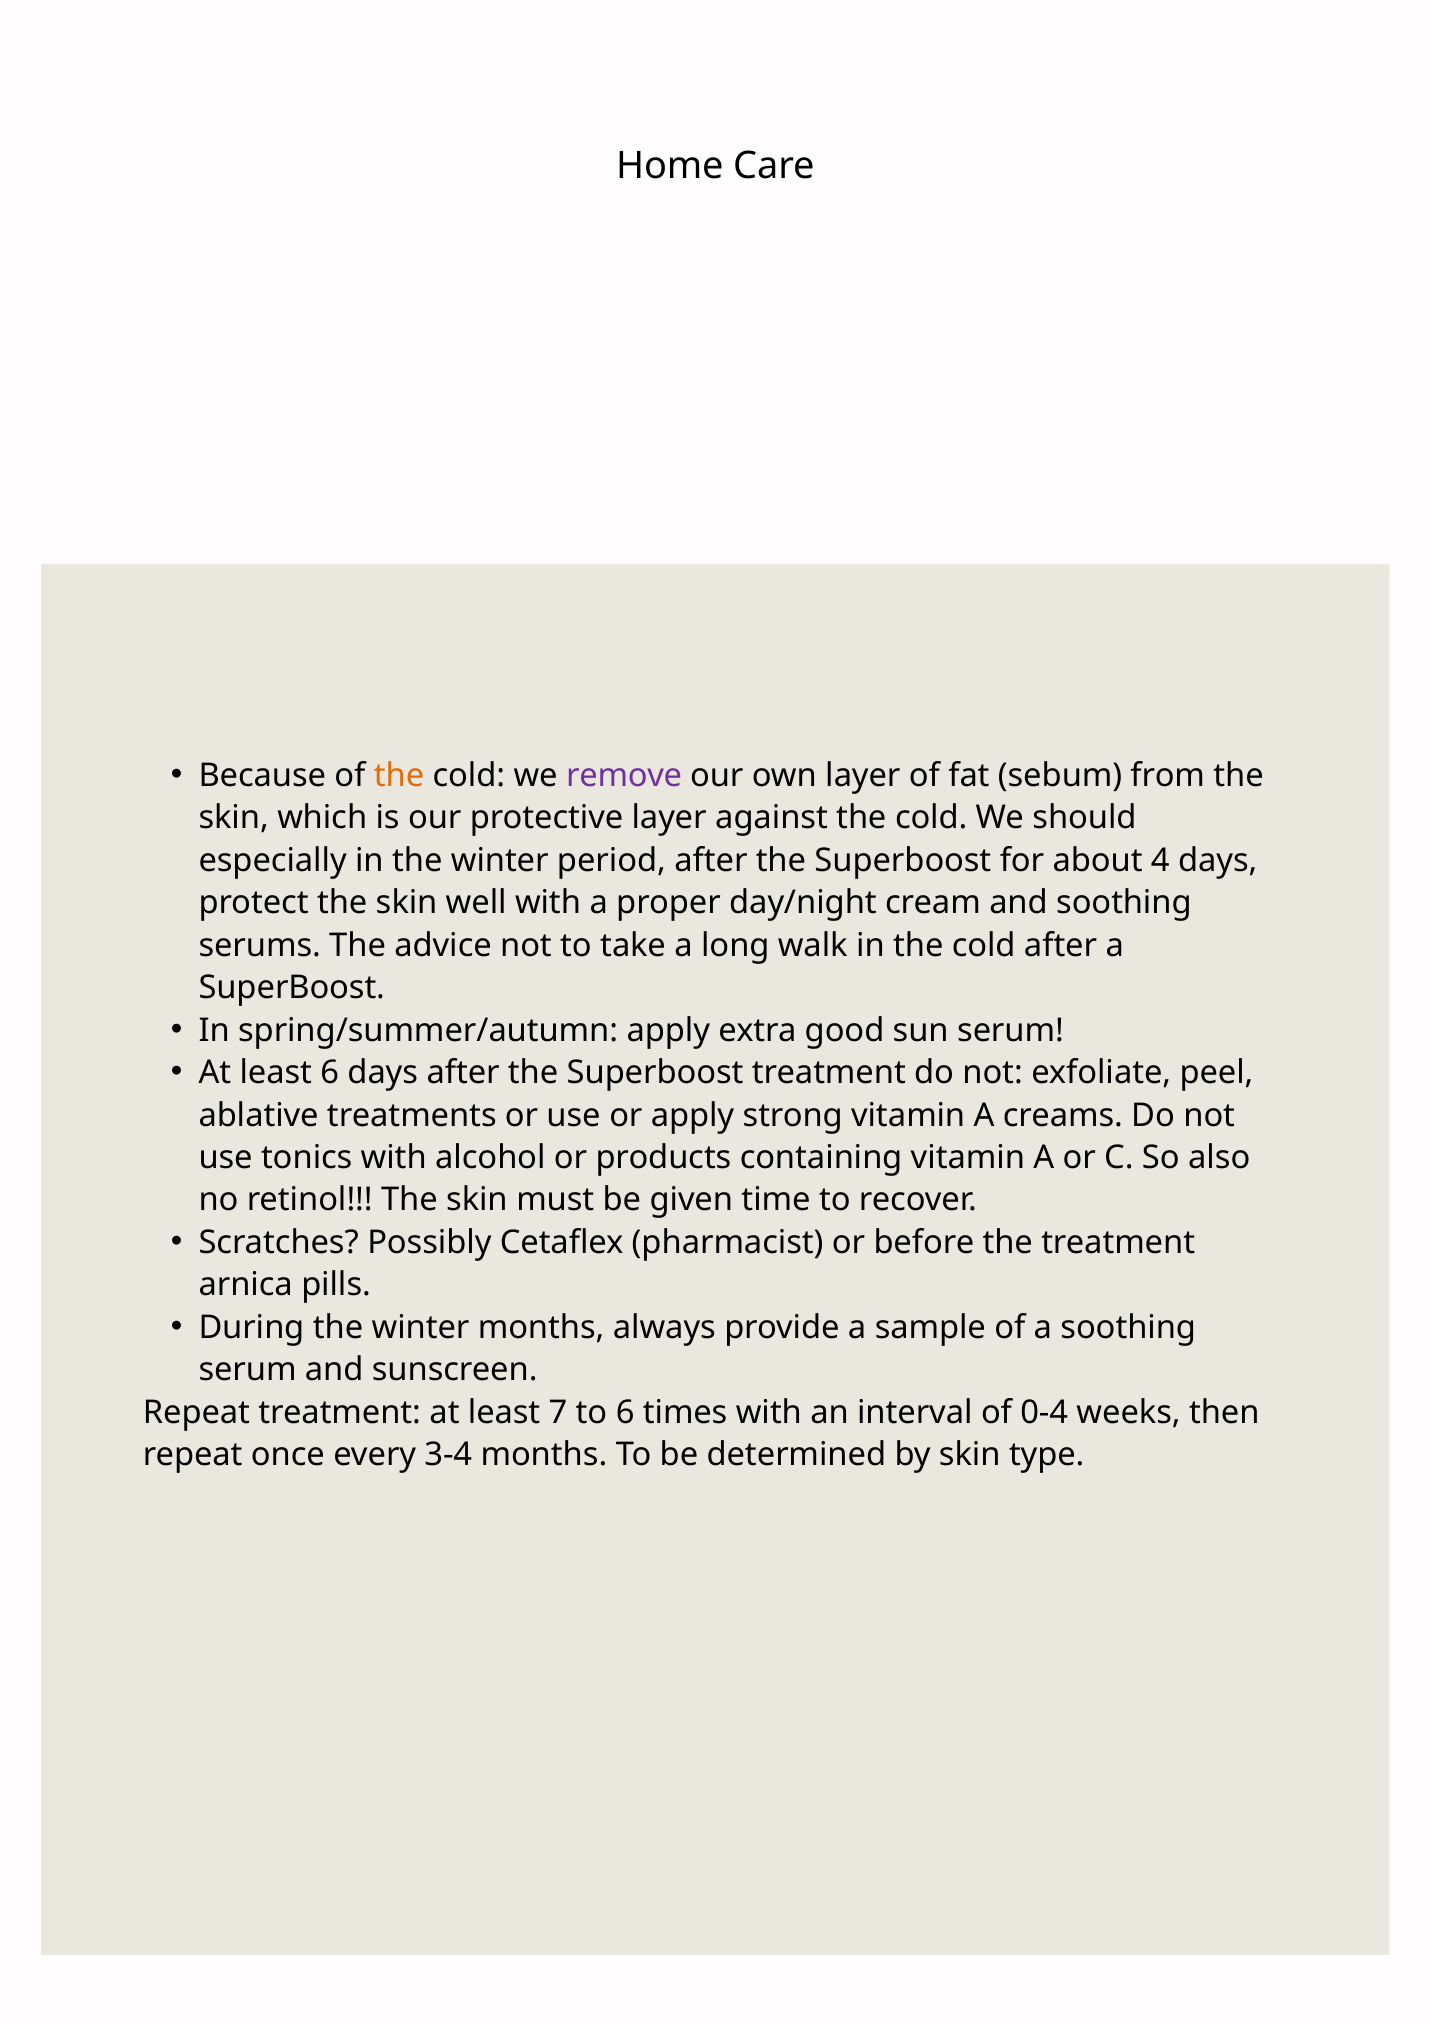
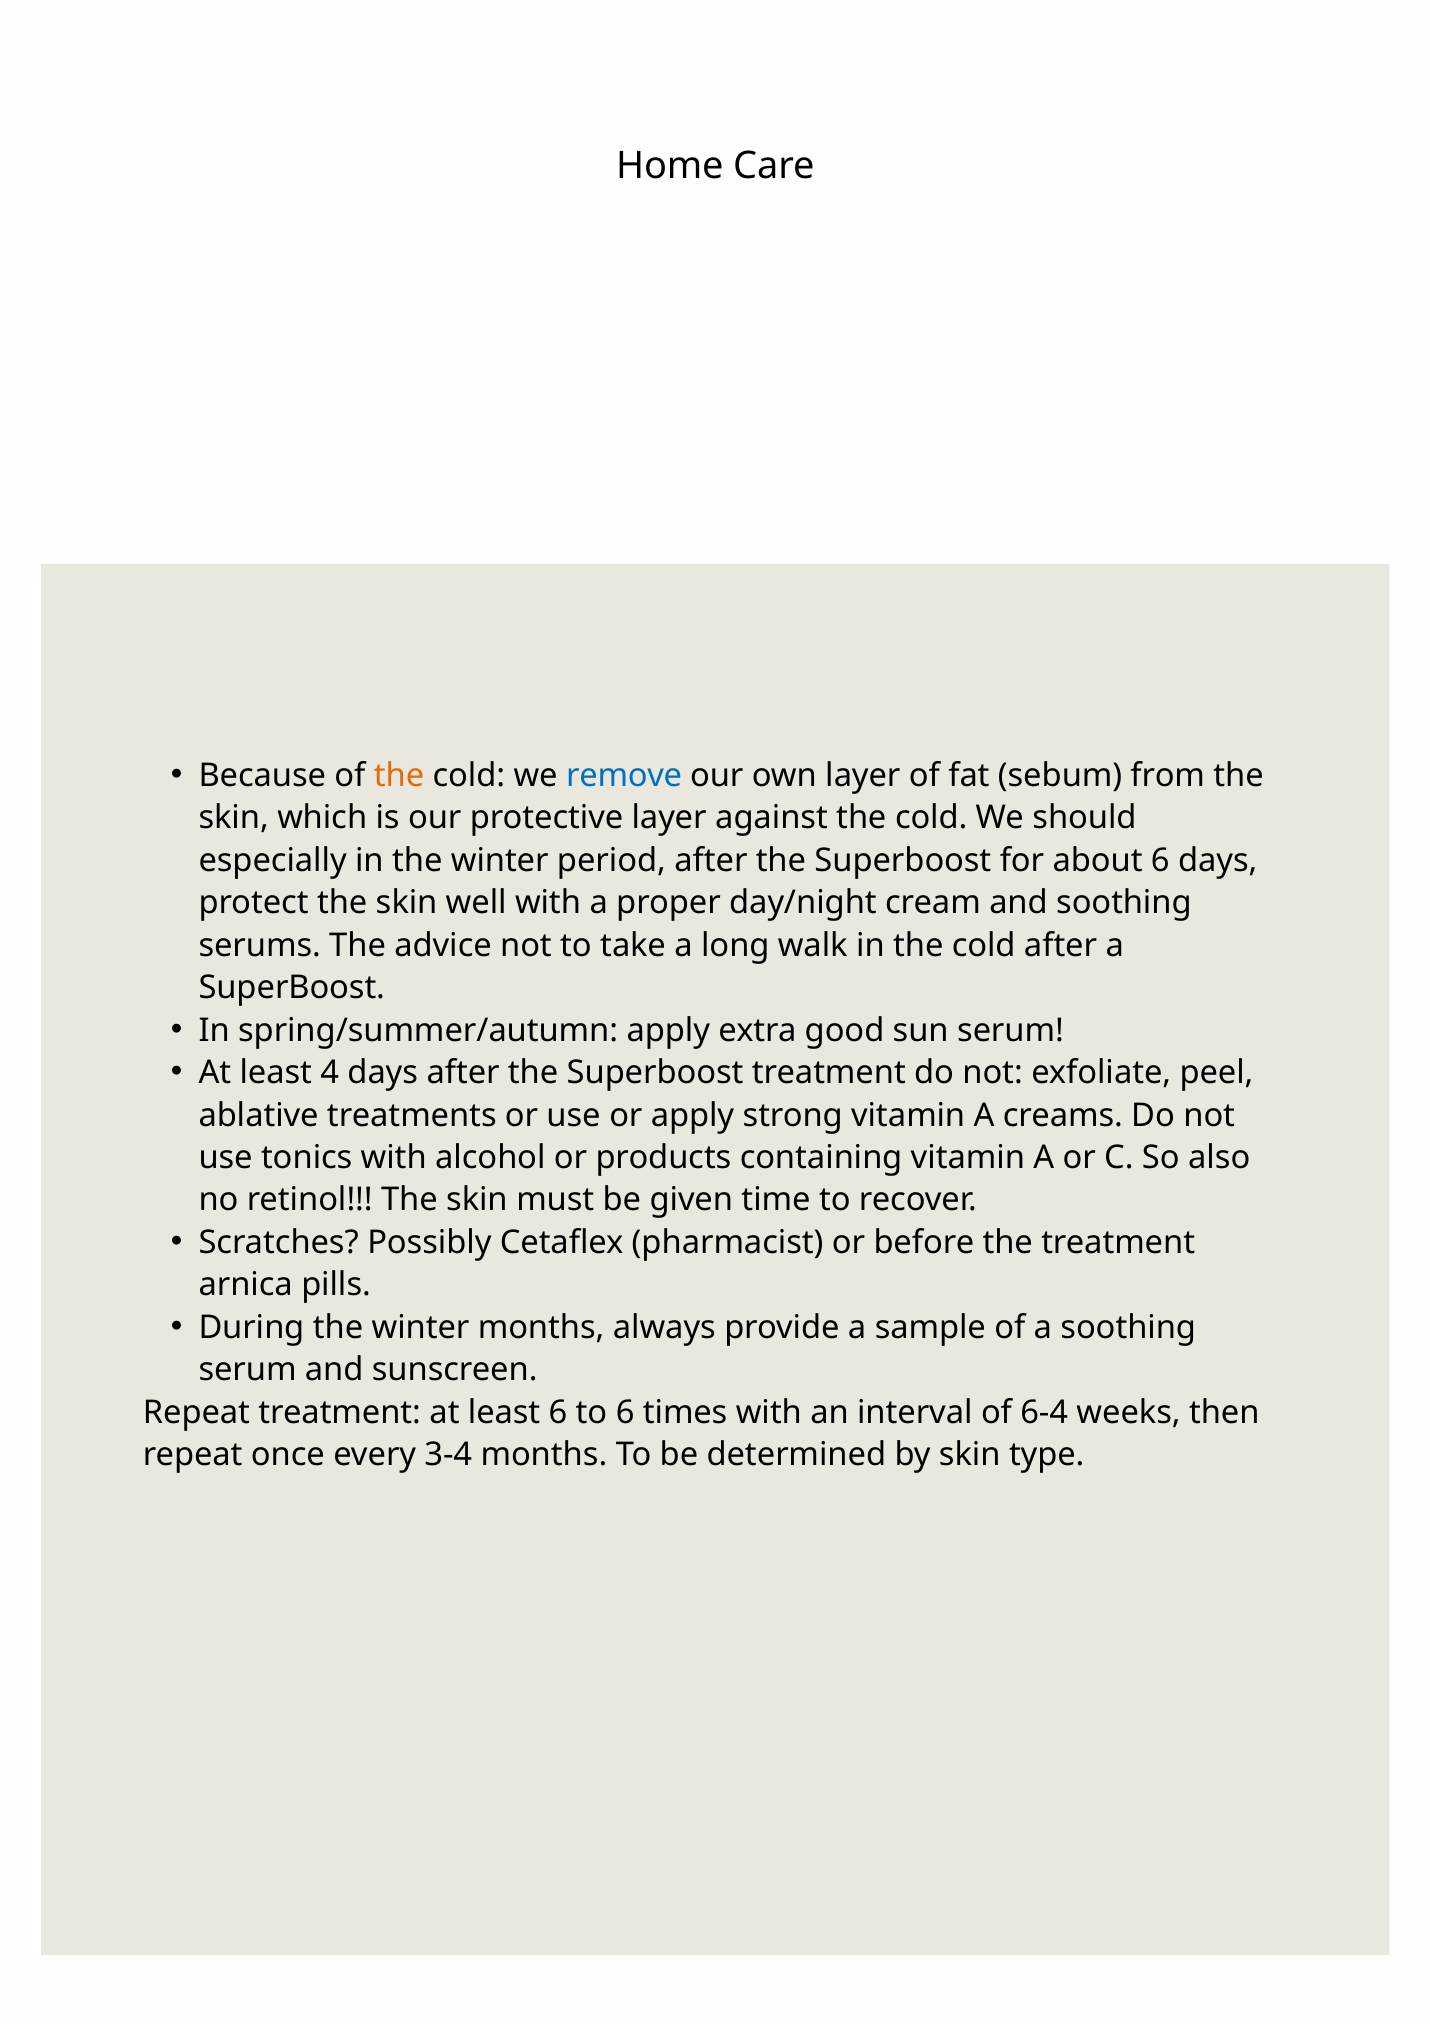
remove colour: purple -> blue
about 4: 4 -> 6
least 6: 6 -> 4
least 7: 7 -> 6
0-4: 0-4 -> 6-4
